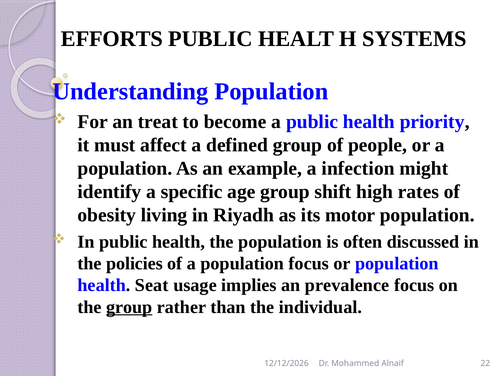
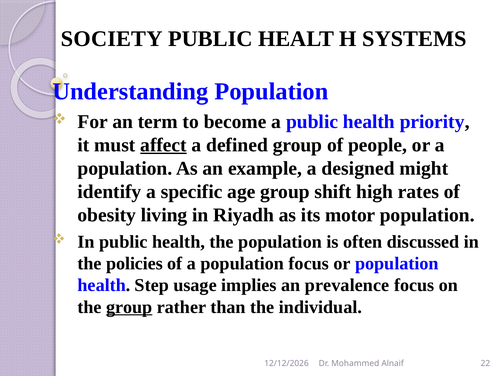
EFFORTS: EFFORTS -> SOCIETY
treat: treat -> term
affect underline: none -> present
infection: infection -> designed
Seat: Seat -> Step
